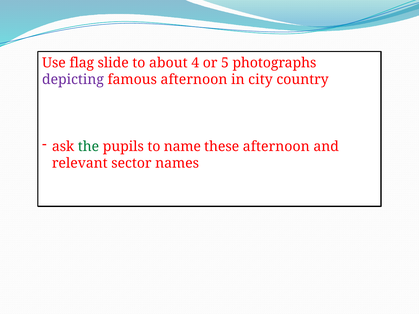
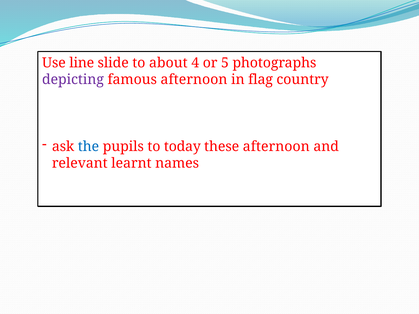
flag: flag -> line
city: city -> flag
the colour: green -> blue
name: name -> today
sector: sector -> learnt
